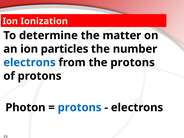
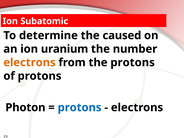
Ionization: Ionization -> Subatomic
matter: matter -> caused
particles: particles -> uranium
electrons at (29, 62) colour: blue -> orange
